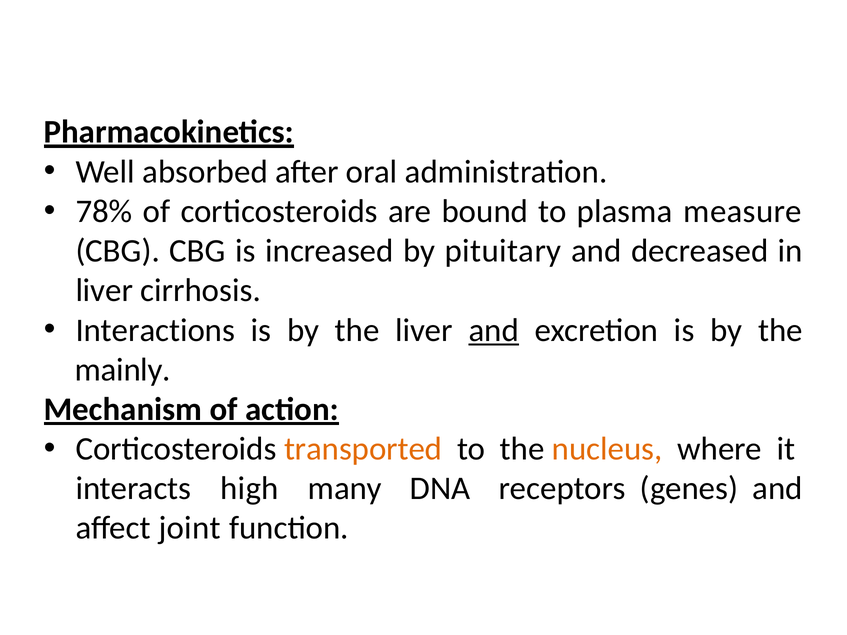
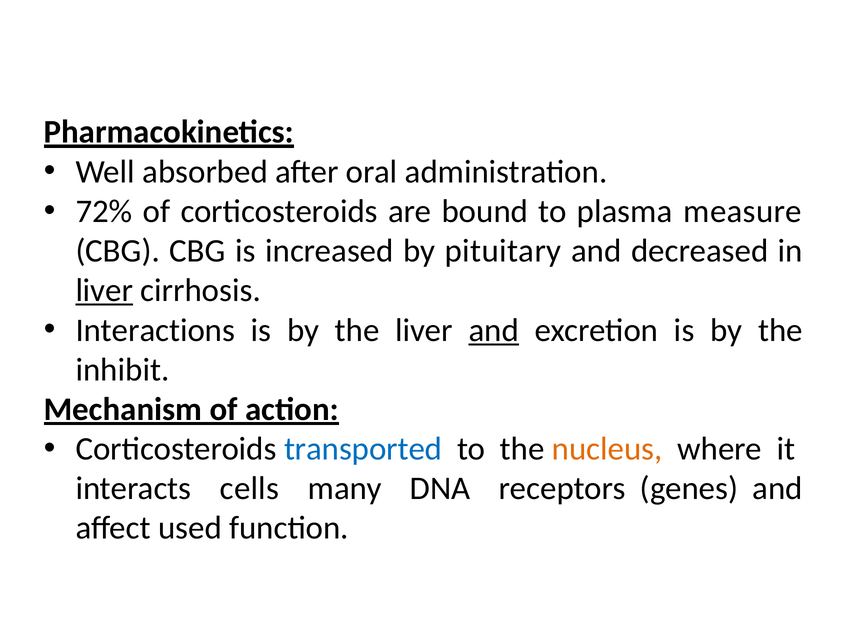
78%: 78% -> 72%
liver at (104, 291) underline: none -> present
mainly: mainly -> inhibit
transported colour: orange -> blue
high: high -> cells
joint: joint -> used
